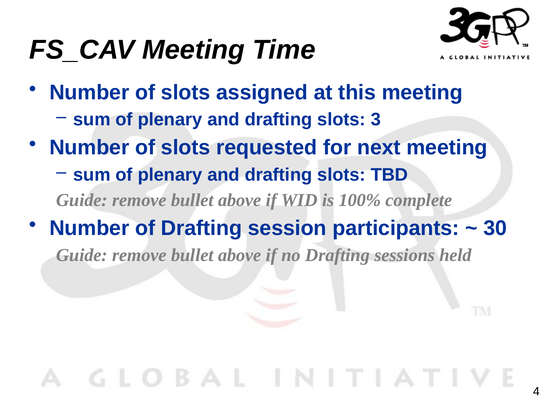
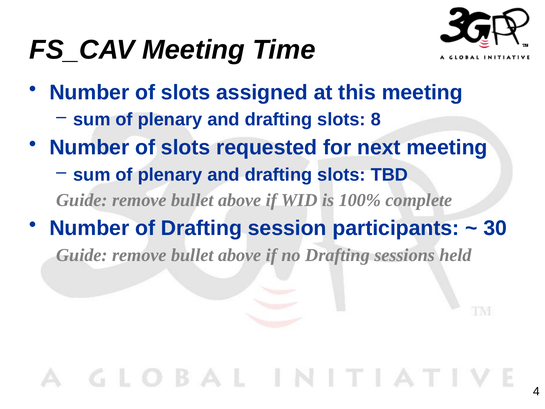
3: 3 -> 8
